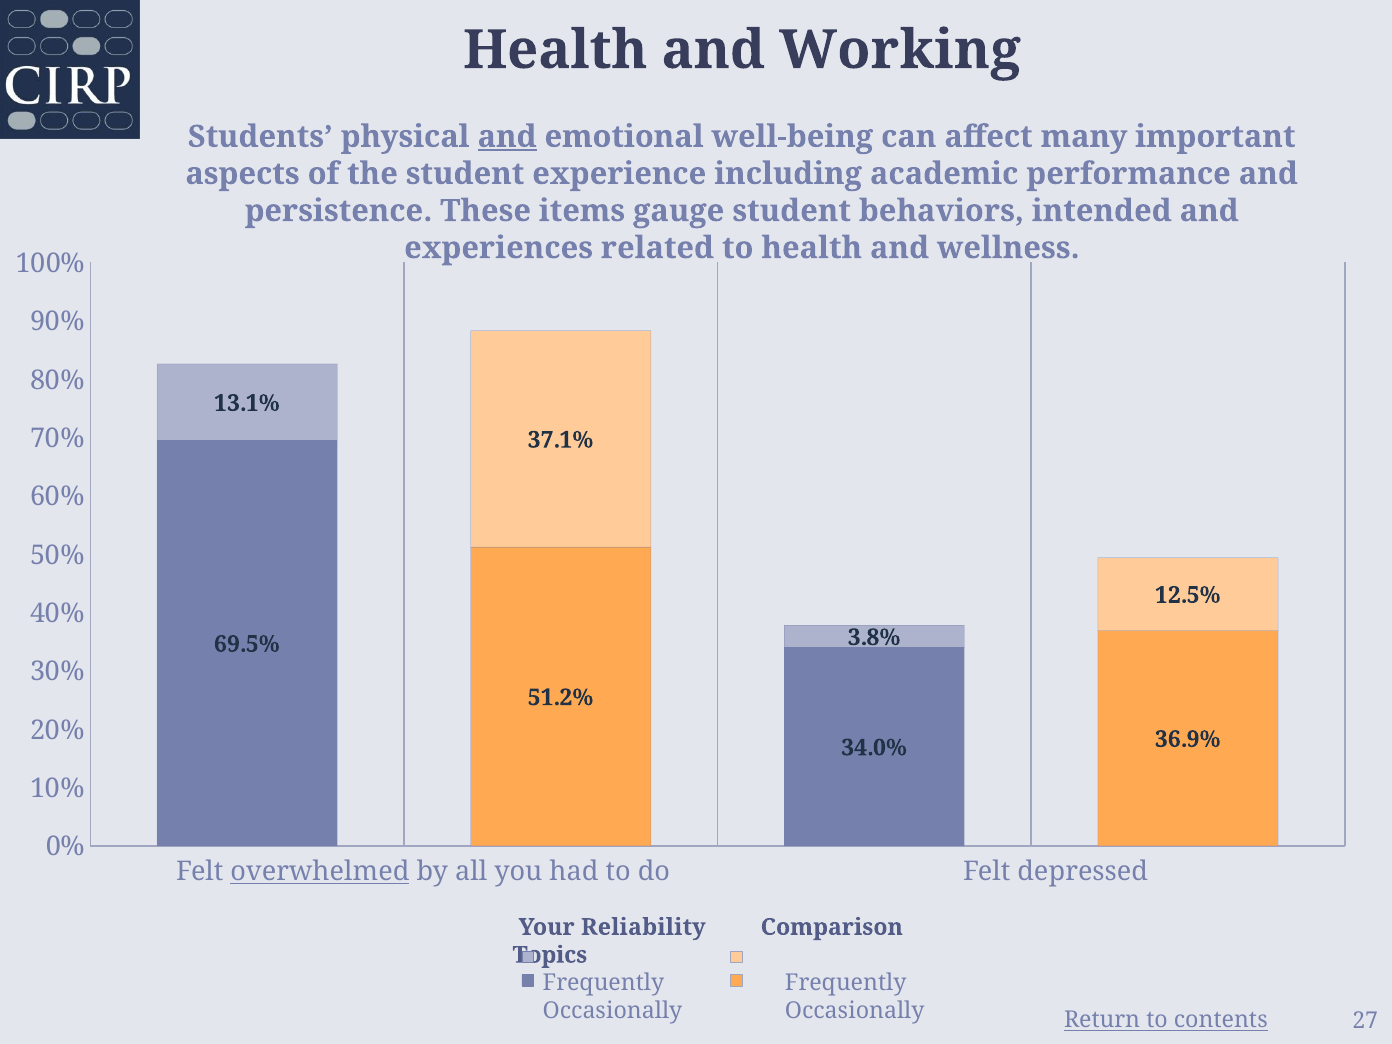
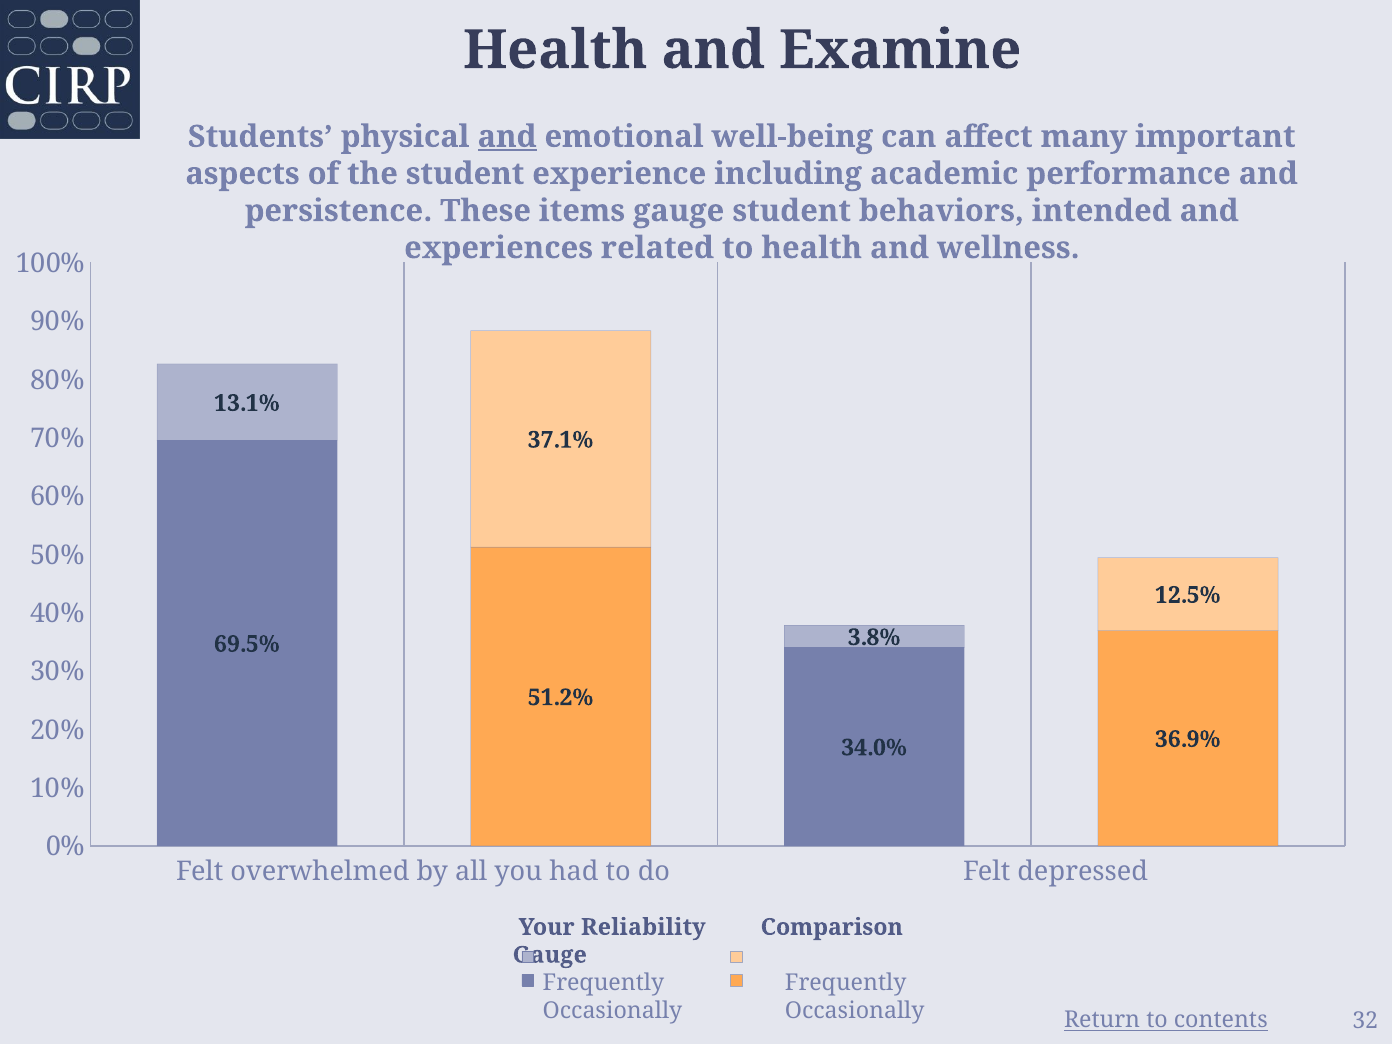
Working: Working -> Examine
overwhelmed underline: present -> none
Topics at (550, 955): Topics -> Gauge
27: 27 -> 32
